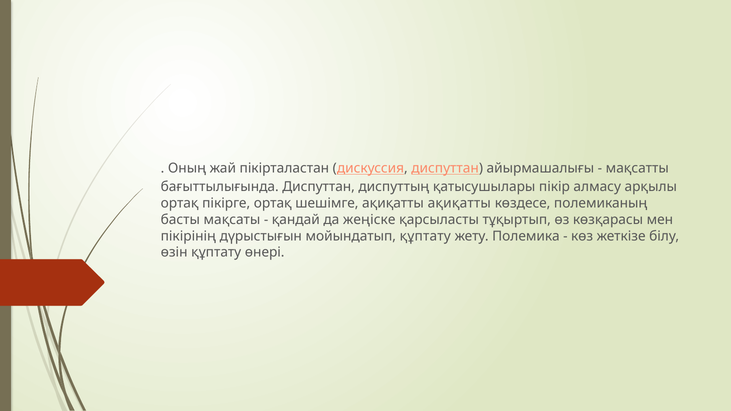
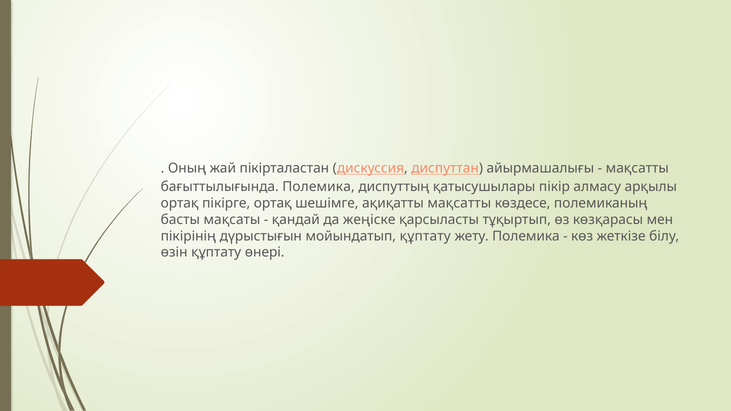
бағыттылығында Диспуттан: Диспуттан -> Полемика
ақиқатты ақиқатты: ақиқатты -> мақсатты
